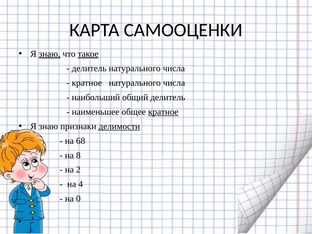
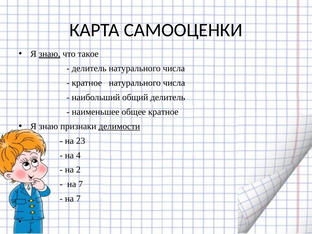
такое underline: present -> none
кратное at (163, 112) underline: present -> none
68: 68 -> 23
8: 8 -> 4
4 at (81, 184): 4 -> 7
0 at (78, 199): 0 -> 7
